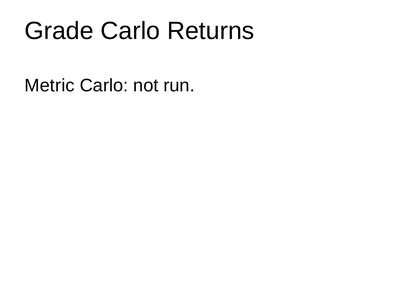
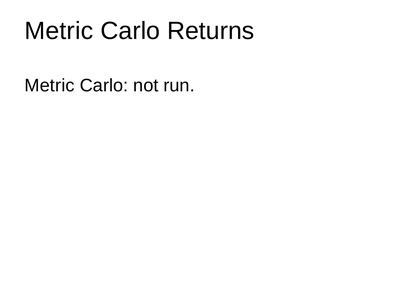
Grade at (59, 31): Grade -> Metric
